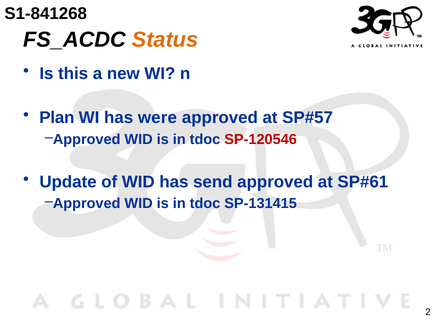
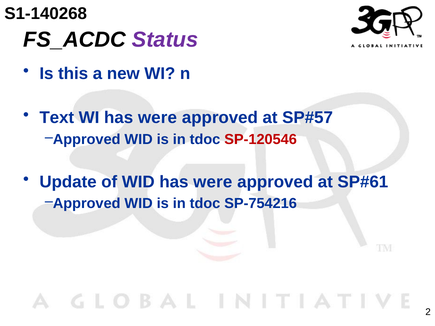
S1-841268: S1-841268 -> S1-140268
Status colour: orange -> purple
Plan: Plan -> Text
WID has send: send -> were
SP-131415: SP-131415 -> SP-754216
